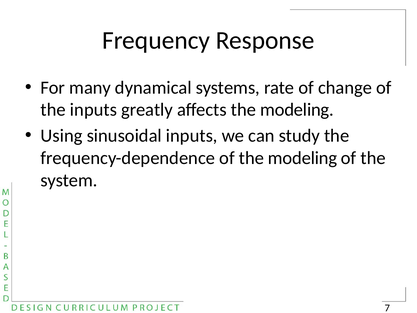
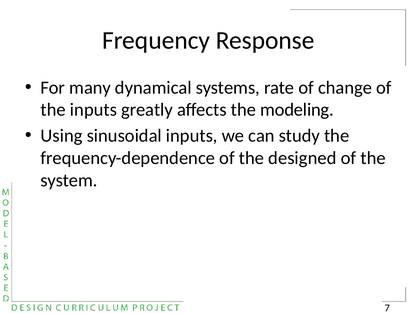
of the modeling: modeling -> designed
